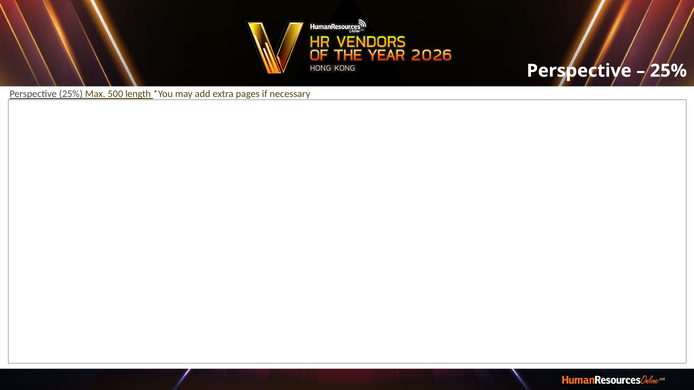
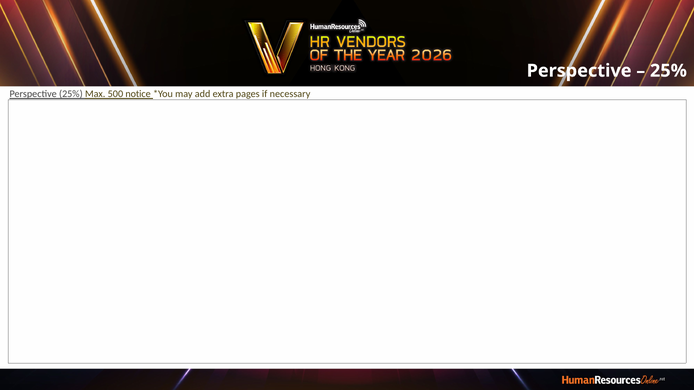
length: length -> notice
